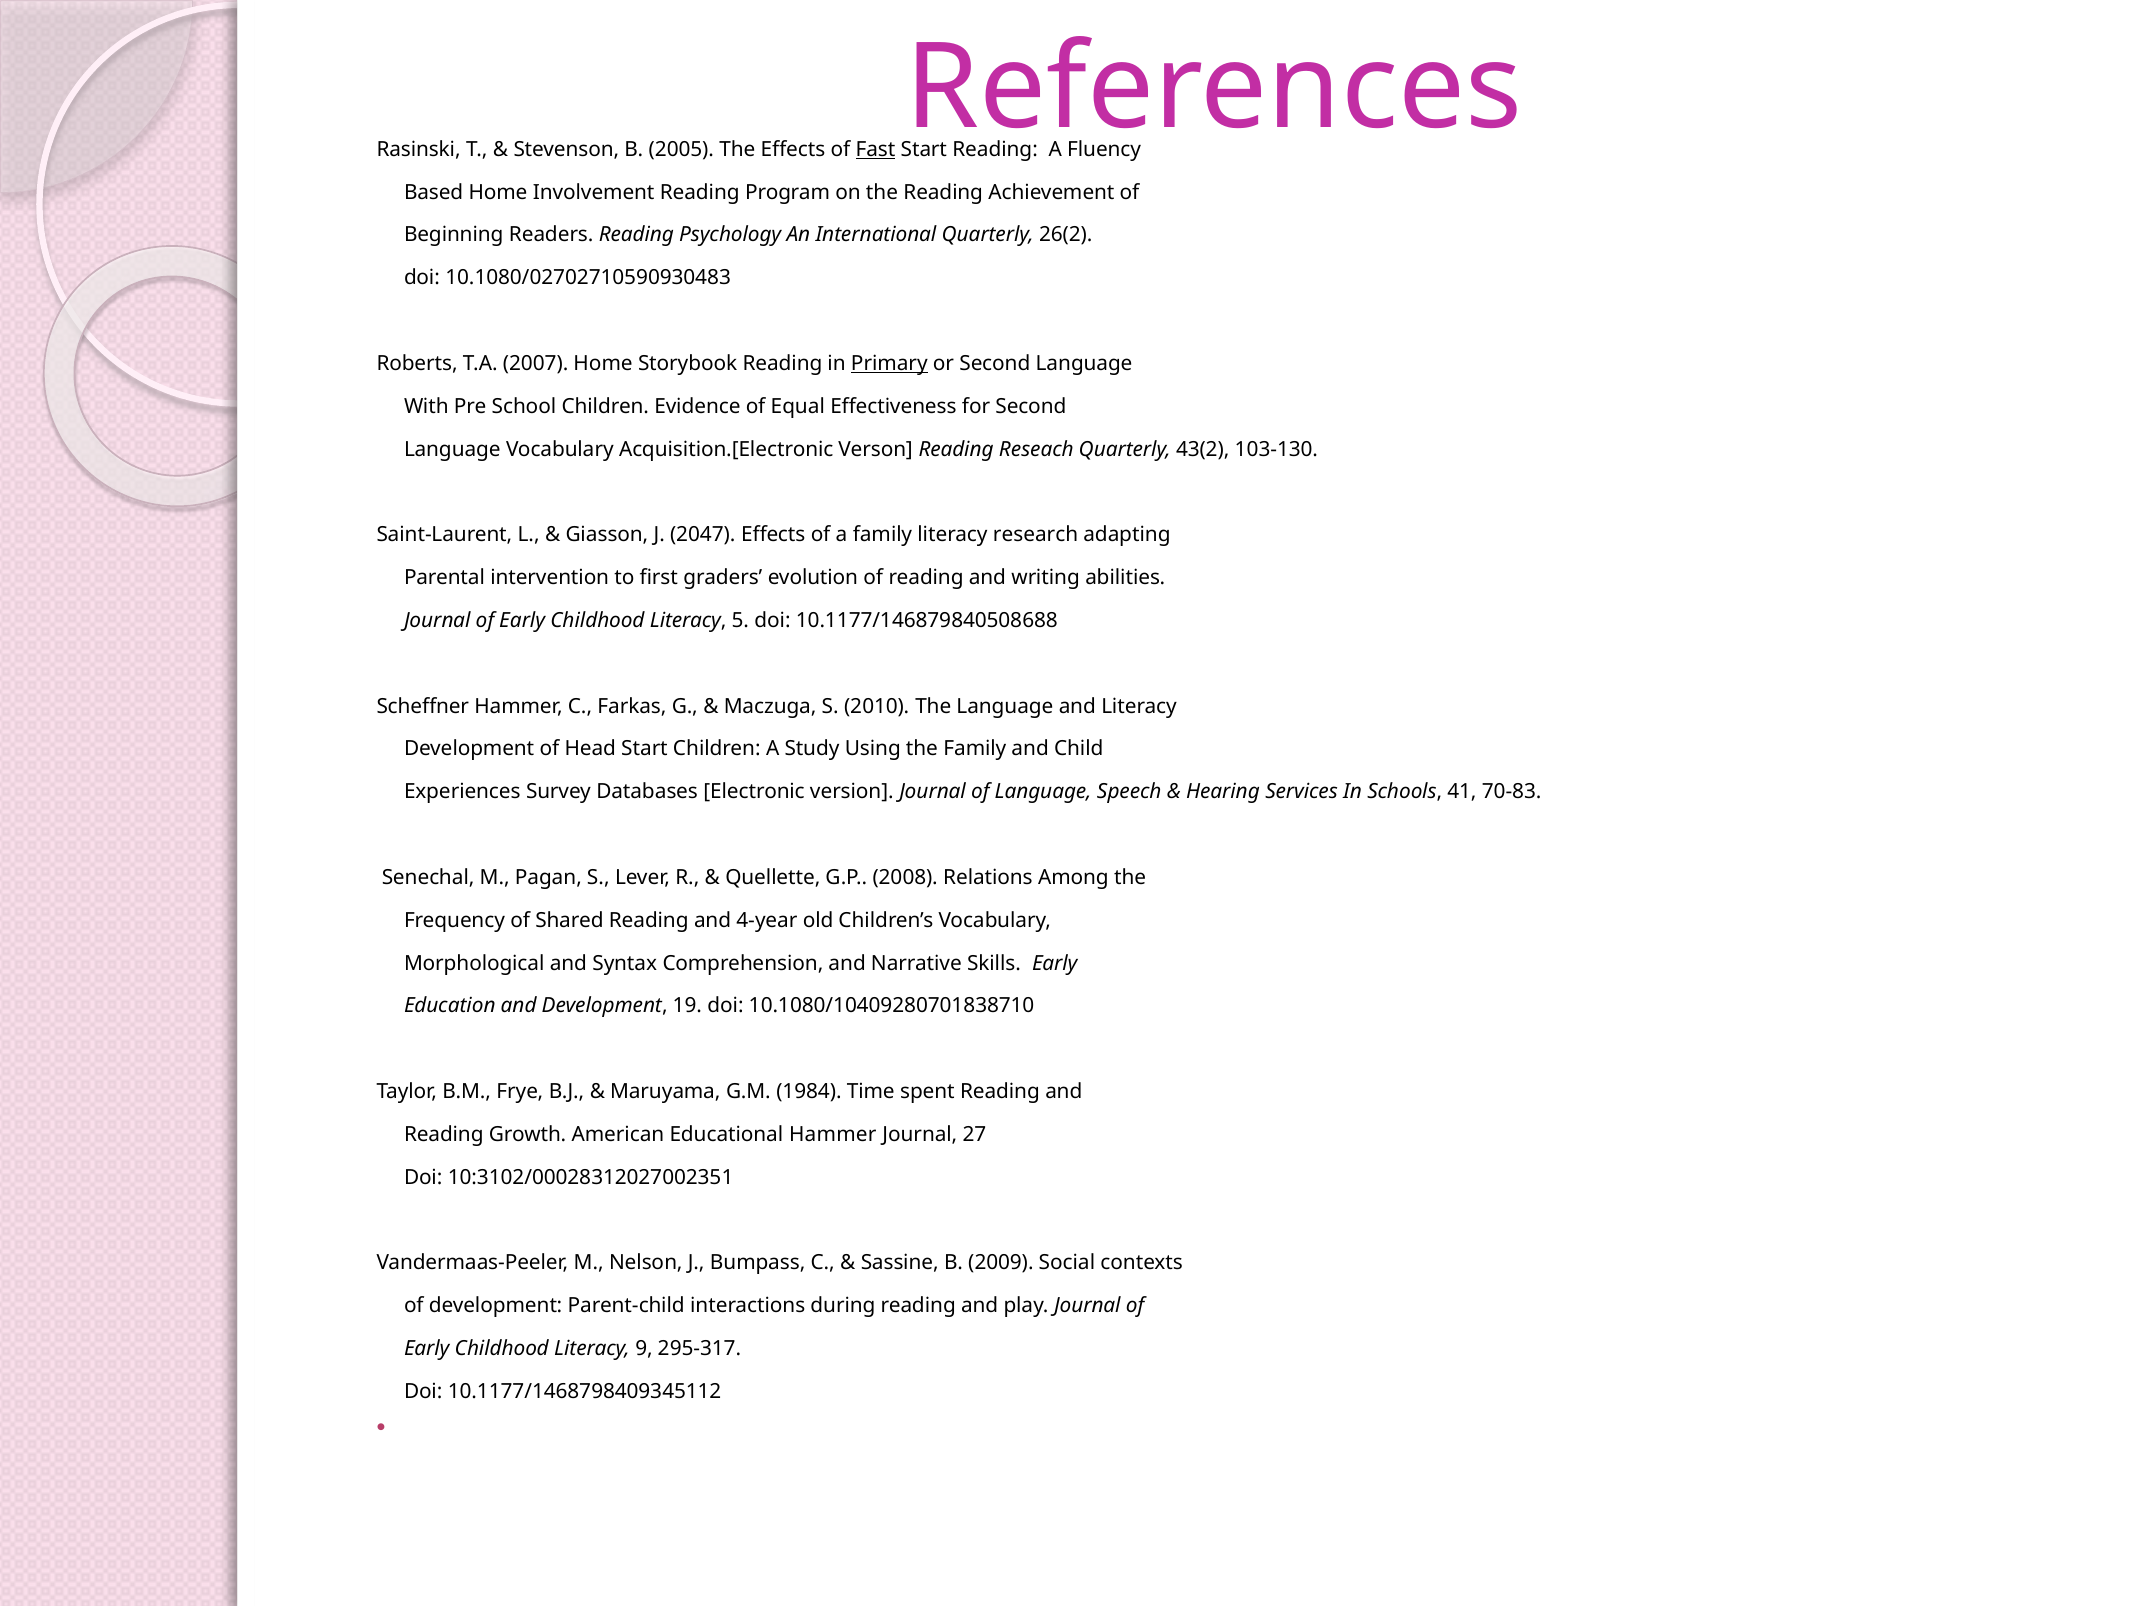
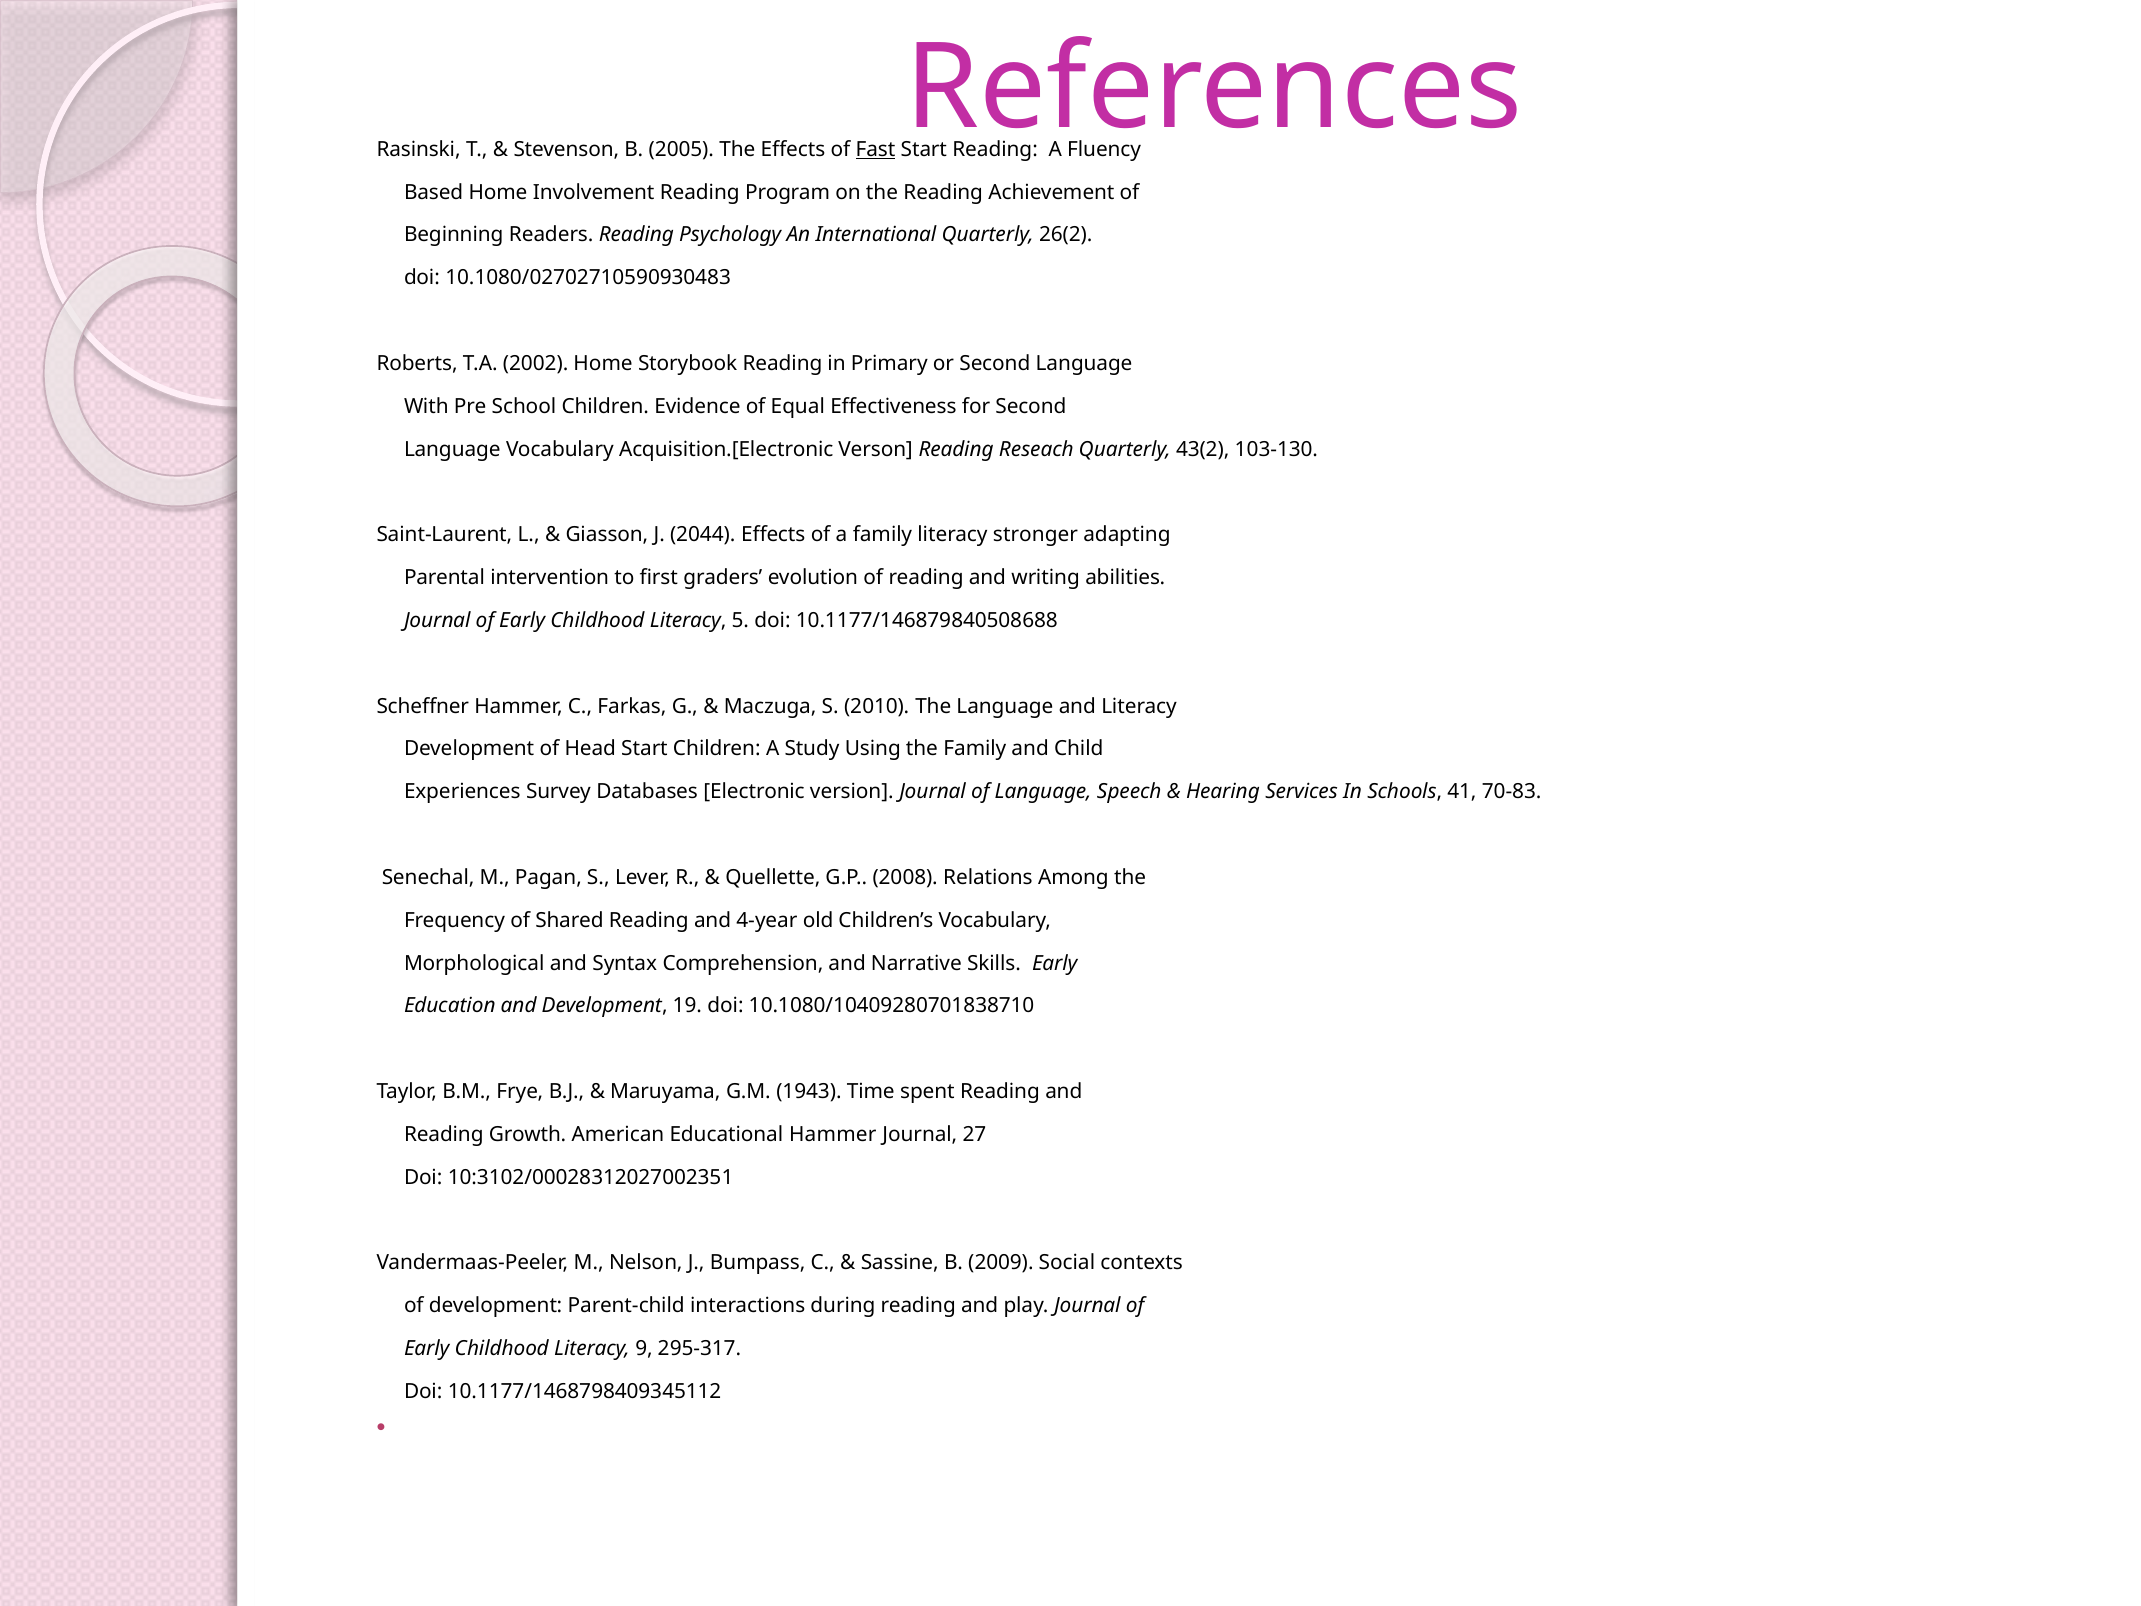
2007: 2007 -> 2002
Primary underline: present -> none
2047: 2047 -> 2044
research: research -> stronger
1984: 1984 -> 1943
